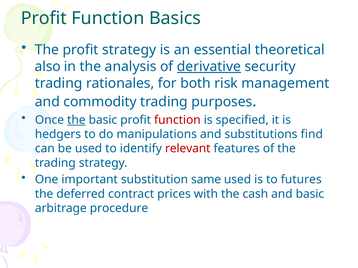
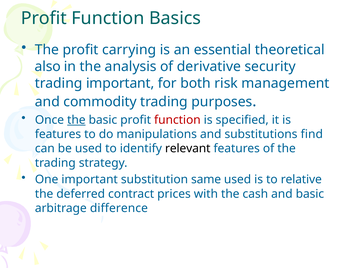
profit strategy: strategy -> carrying
derivative underline: present -> none
trading rationales: rationales -> important
hedgers at (58, 135): hedgers -> features
relevant colour: red -> black
futures: futures -> relative
procedure: procedure -> difference
